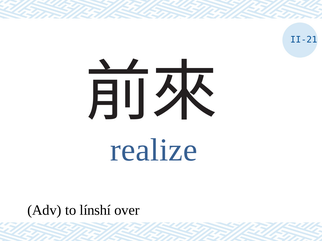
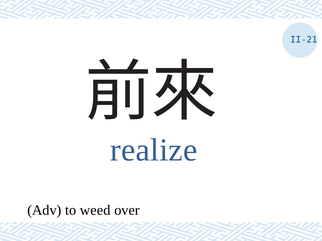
línshí: línshí -> weed
